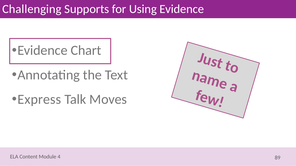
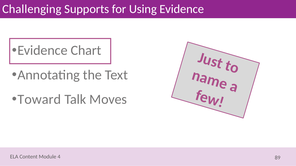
Express: Express -> Toward
